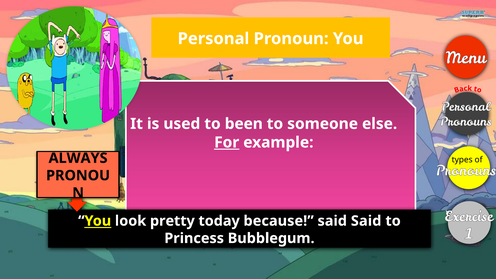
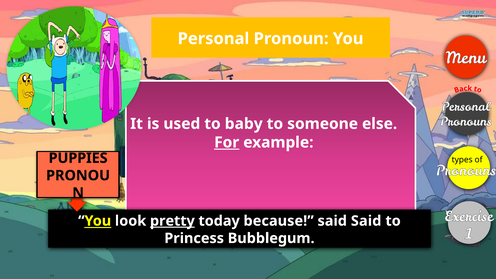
been: been -> baby
ALWAYS: ALWAYS -> PUPPIES
pretty underline: none -> present
